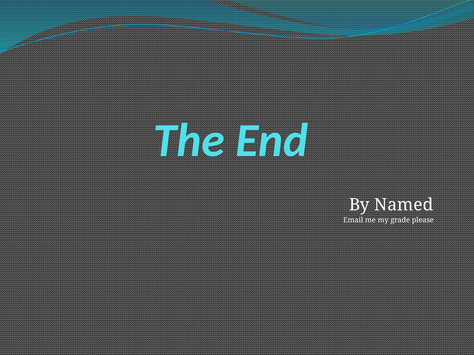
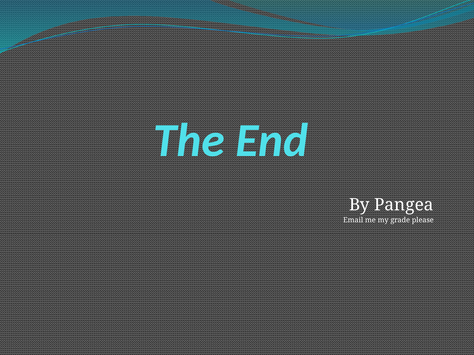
Named: Named -> Pangea
